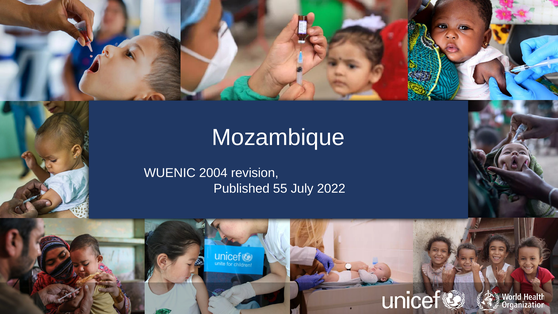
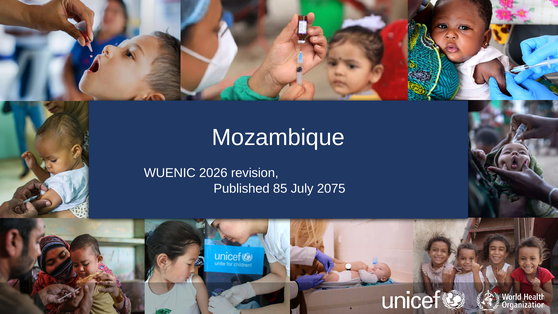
2004: 2004 -> 2026
55: 55 -> 85
2022: 2022 -> 2075
